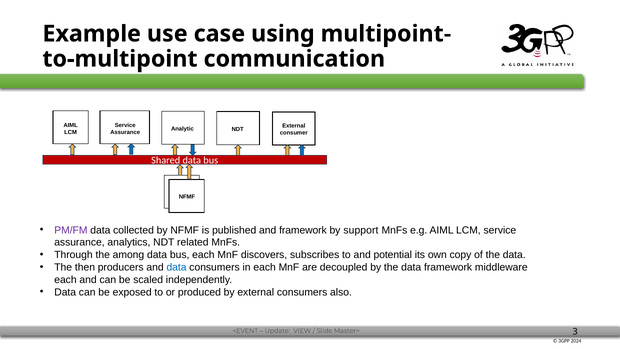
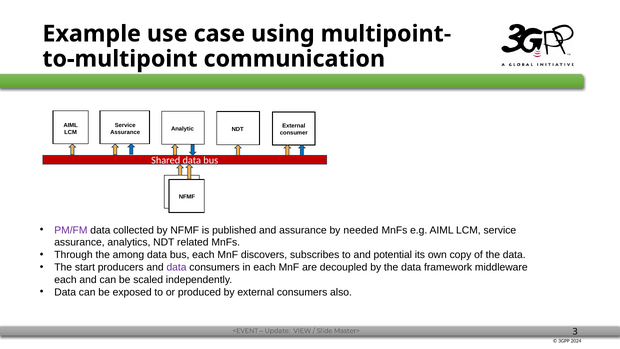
and framework: framework -> assurance
support: support -> needed
then: then -> start
data at (177, 267) colour: blue -> purple
